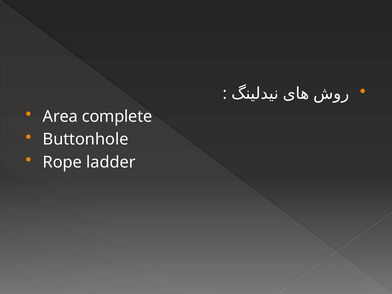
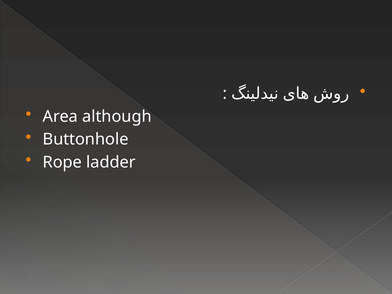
complete: complete -> although
